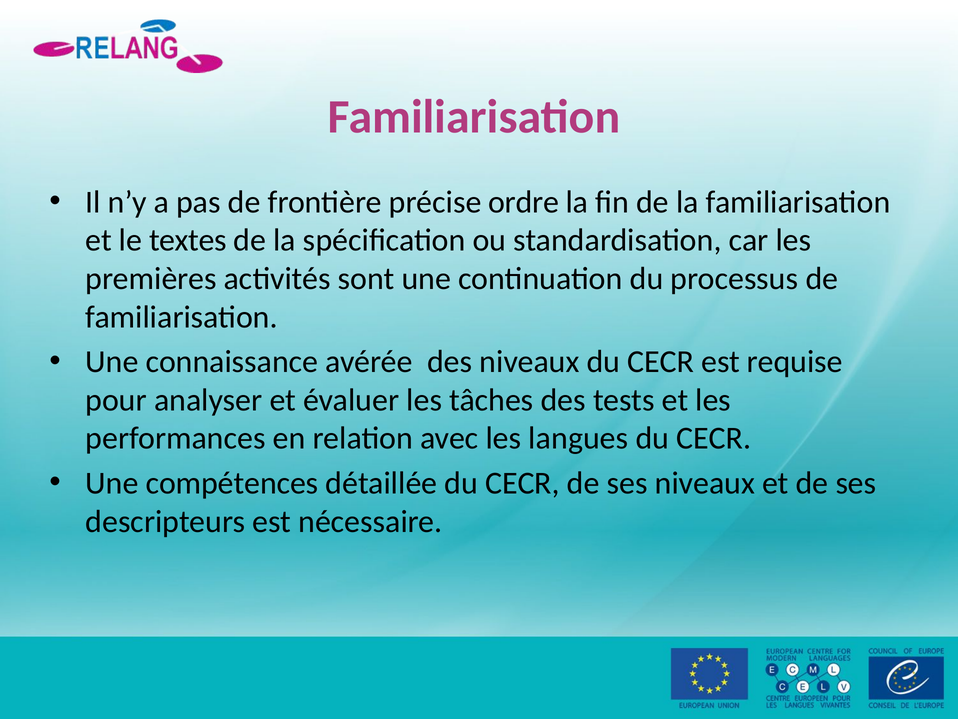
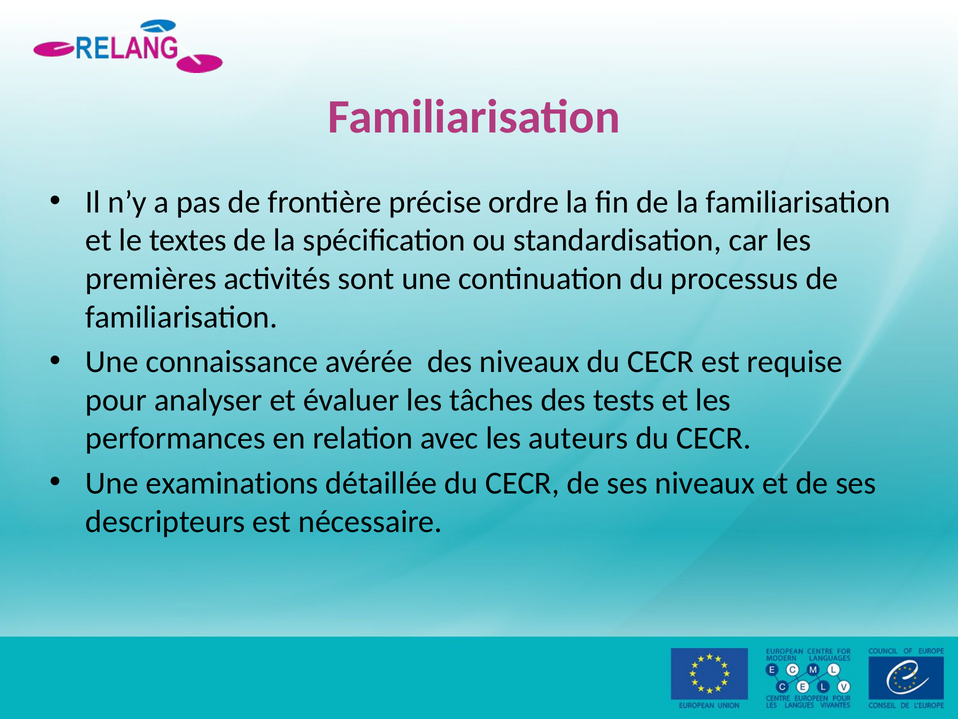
langues: langues -> auteurs
compétences: compétences -> examinations
